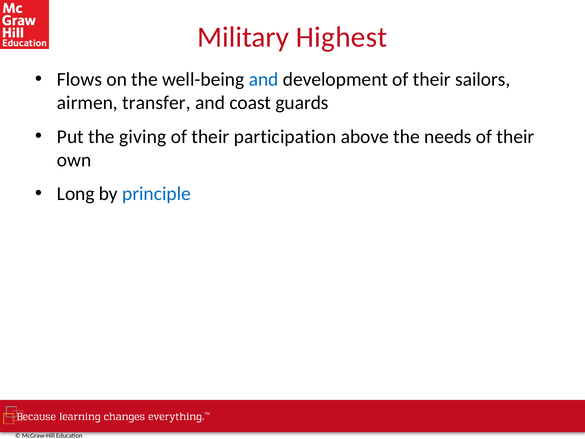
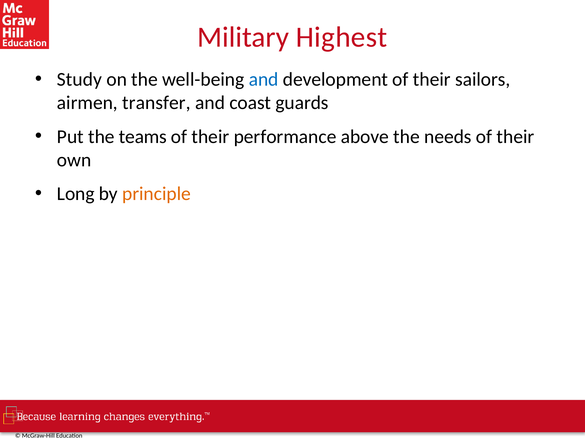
Flows: Flows -> Study
giving: giving -> teams
participation: participation -> performance
principle colour: blue -> orange
